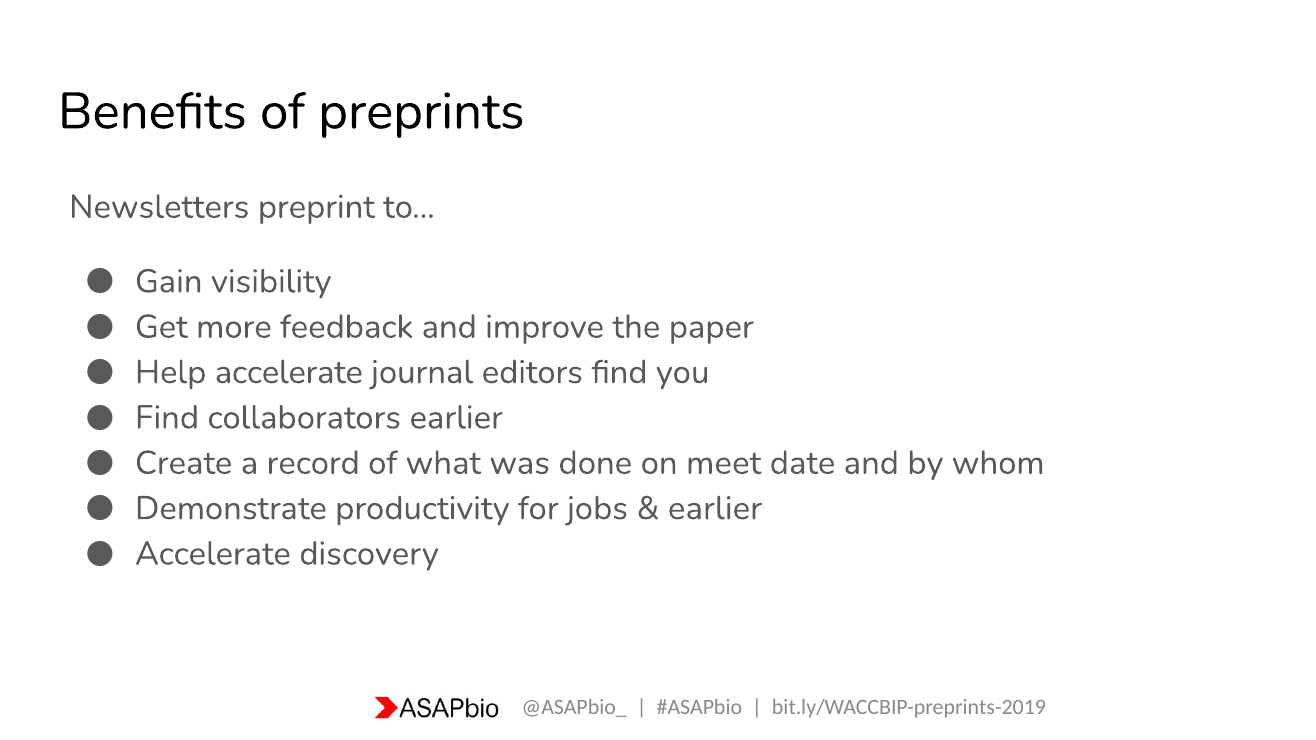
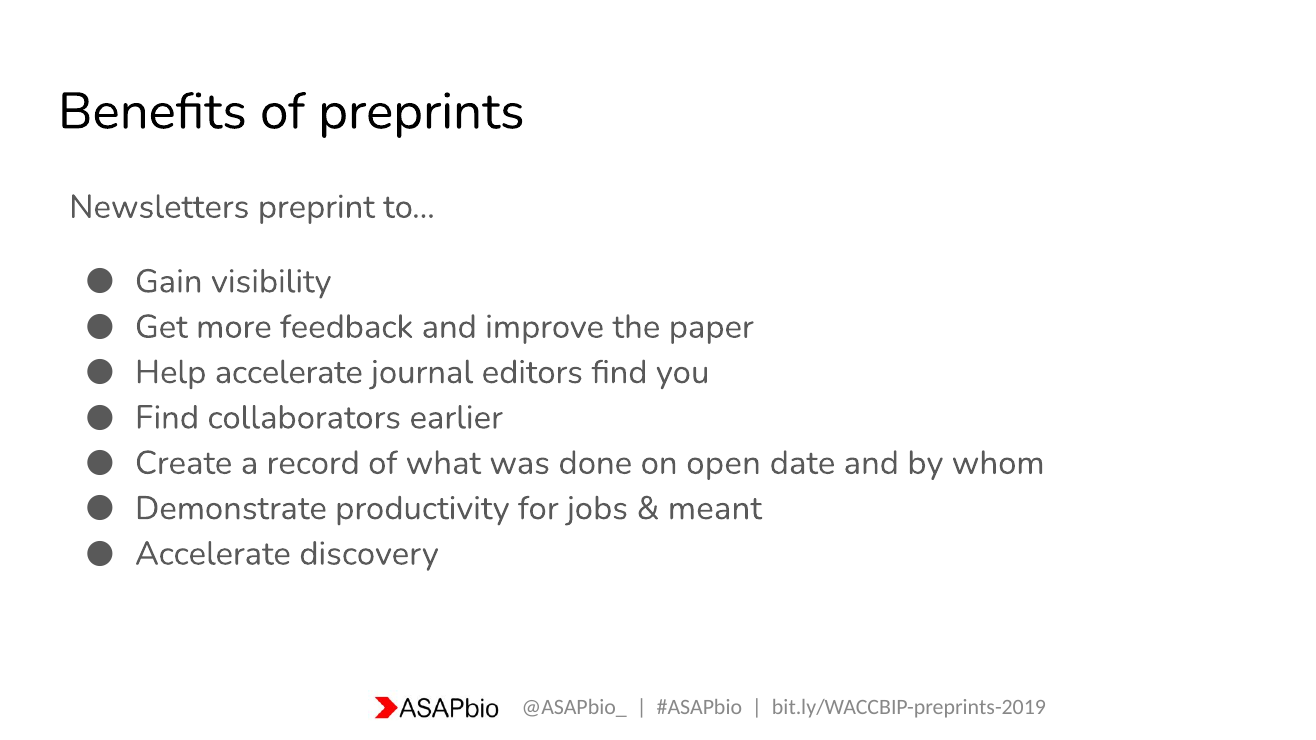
meet: meet -> open
earlier at (715, 508): earlier -> meant
